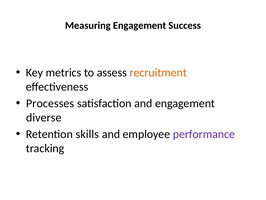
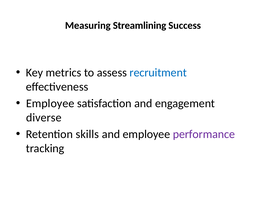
Measuring Engagement: Engagement -> Streamlining
recruitment colour: orange -> blue
Processes at (50, 103): Processes -> Employee
